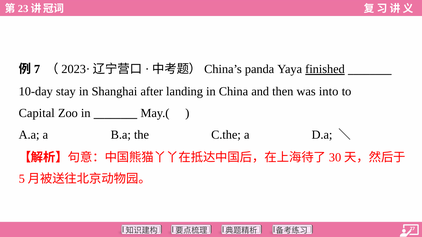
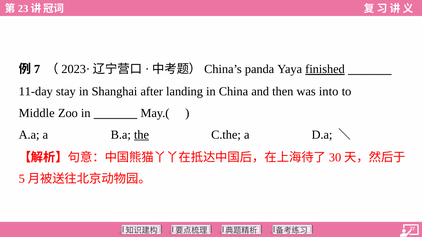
10-day: 10-day -> 11-day
Capital: Capital -> Middle
the underline: none -> present
